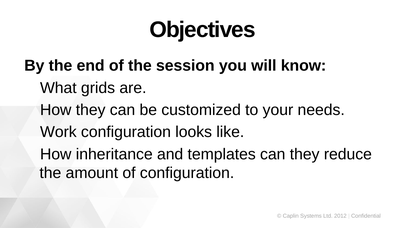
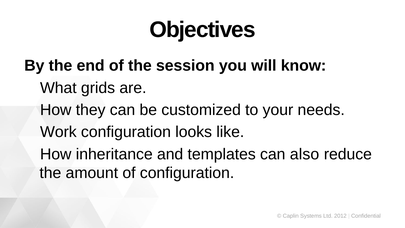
can they: they -> also
